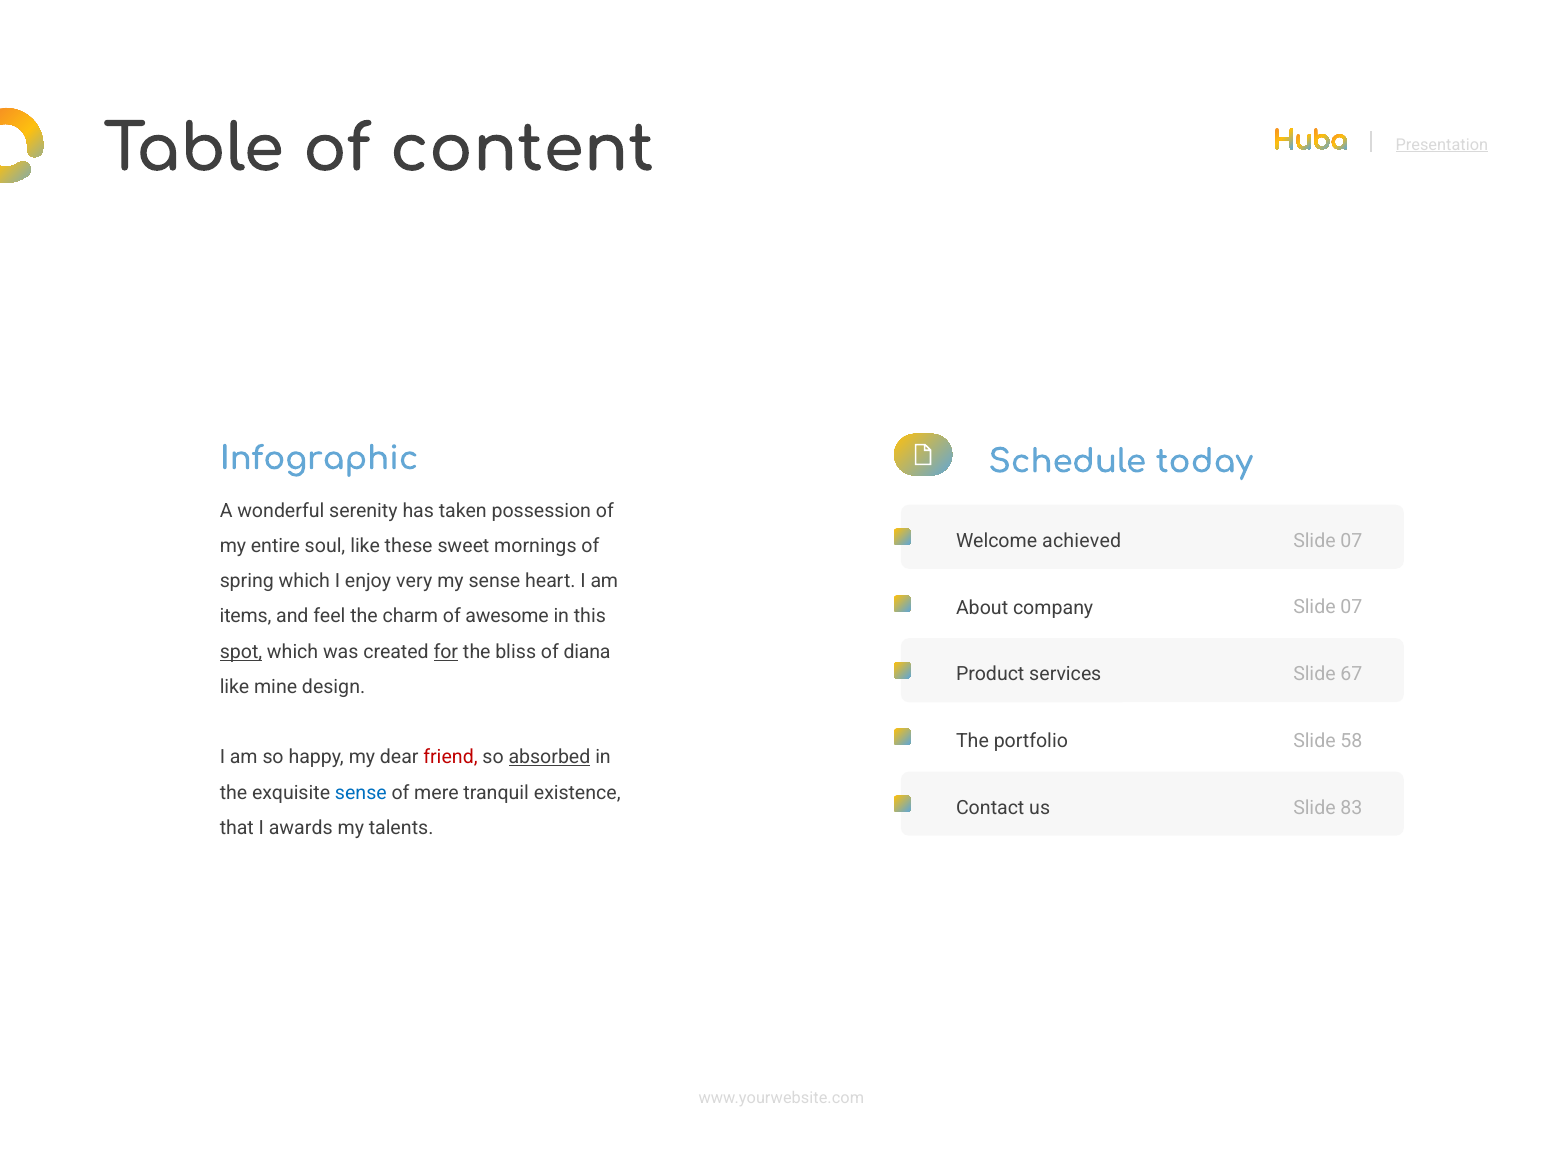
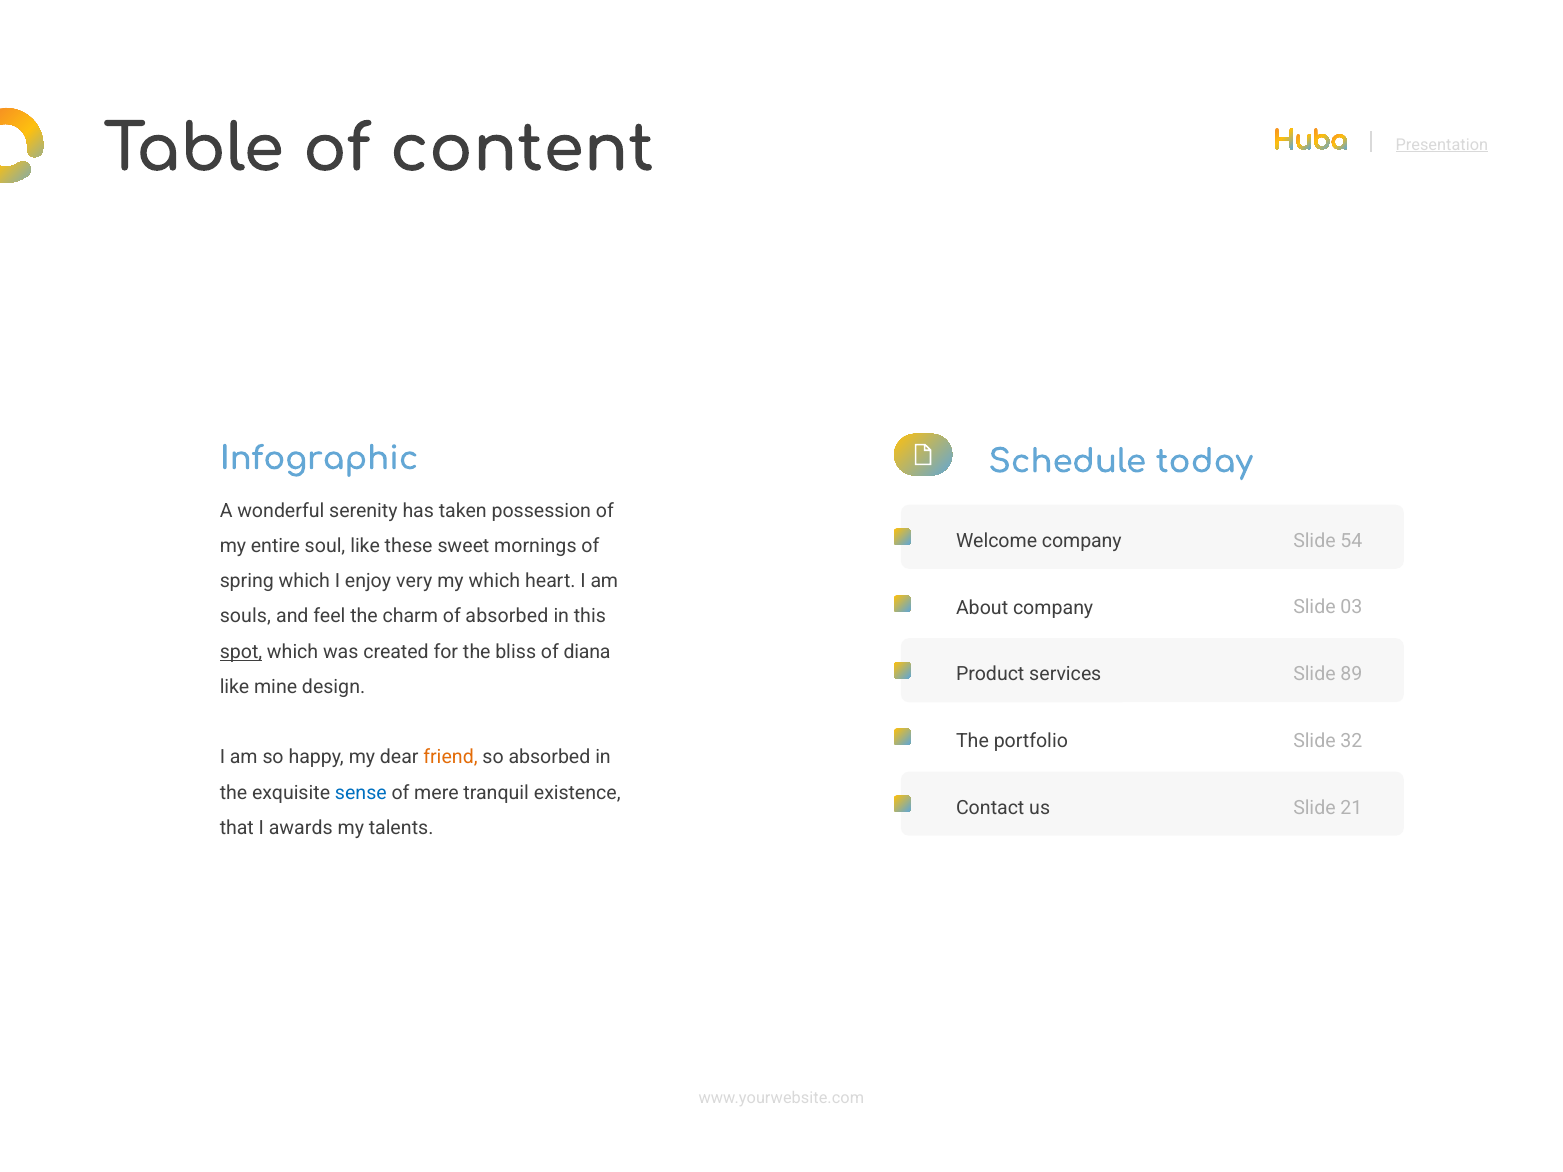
Welcome achieved: achieved -> company
07 at (1351, 541): 07 -> 54
my sense: sense -> which
company Slide 07: 07 -> 03
items: items -> souls
of awesome: awesome -> absorbed
for underline: present -> none
67: 67 -> 89
58: 58 -> 32
friend colour: red -> orange
absorbed at (549, 758) underline: present -> none
83: 83 -> 21
